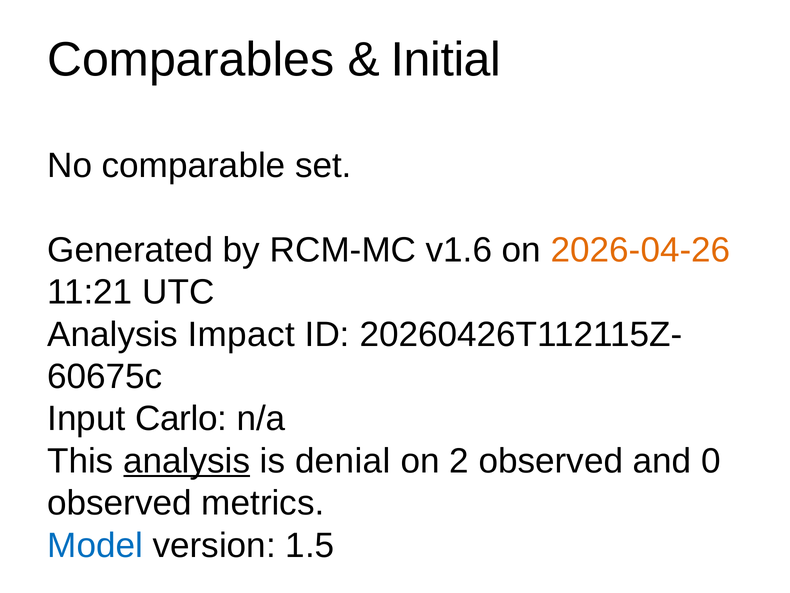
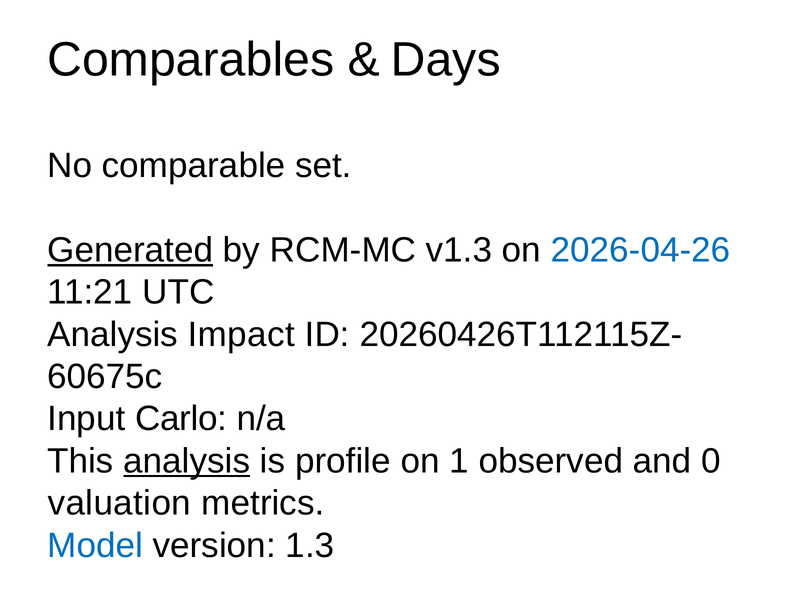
Initial: Initial -> Days
Generated underline: none -> present
v1.6: v1.6 -> v1.3
2026-04-26 colour: orange -> blue
denial: denial -> profile
2: 2 -> 1
observed at (119, 503): observed -> valuation
1.5: 1.5 -> 1.3
